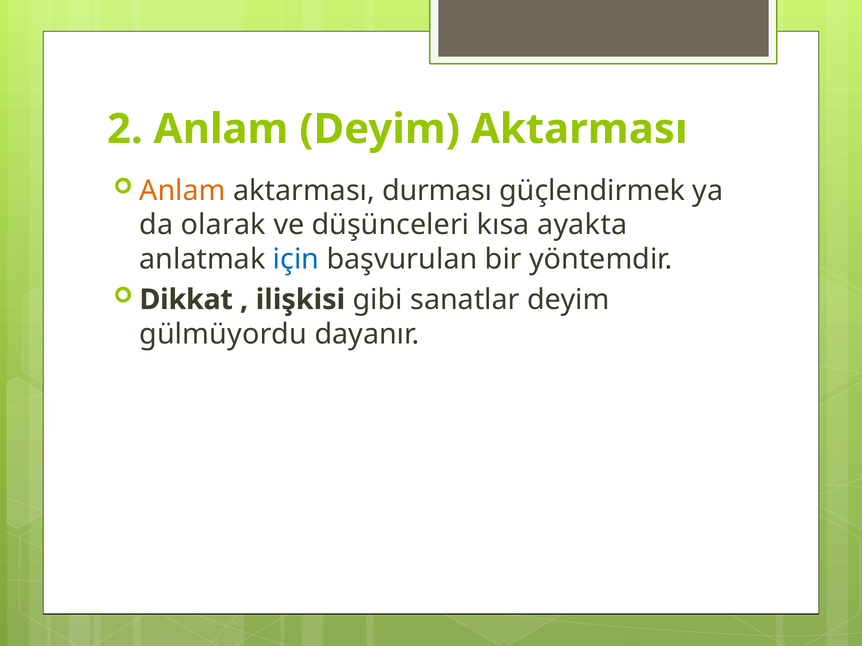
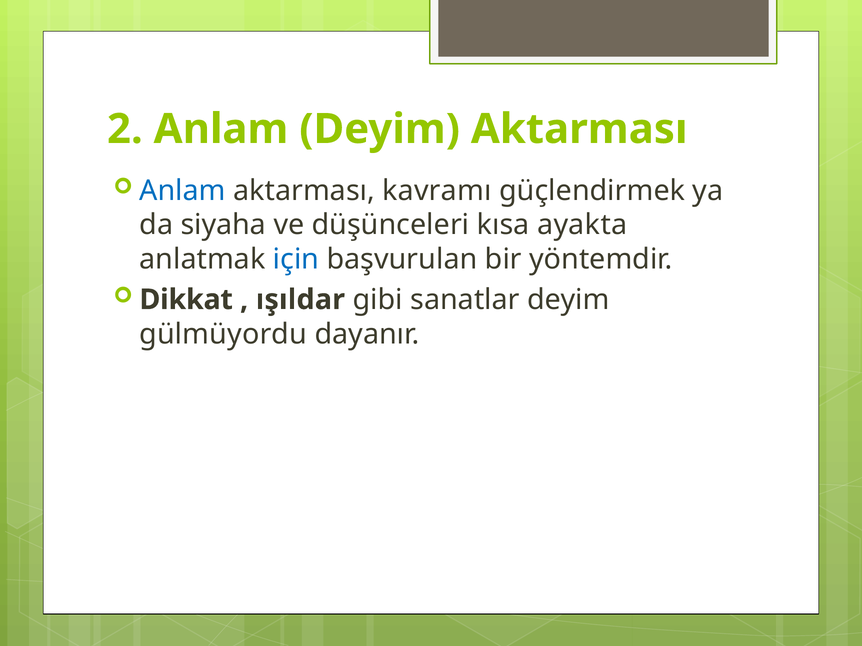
Anlam at (183, 191) colour: orange -> blue
durması: durması -> kavramı
olarak: olarak -> siyaha
ilişkisi: ilişkisi -> ışıldar
